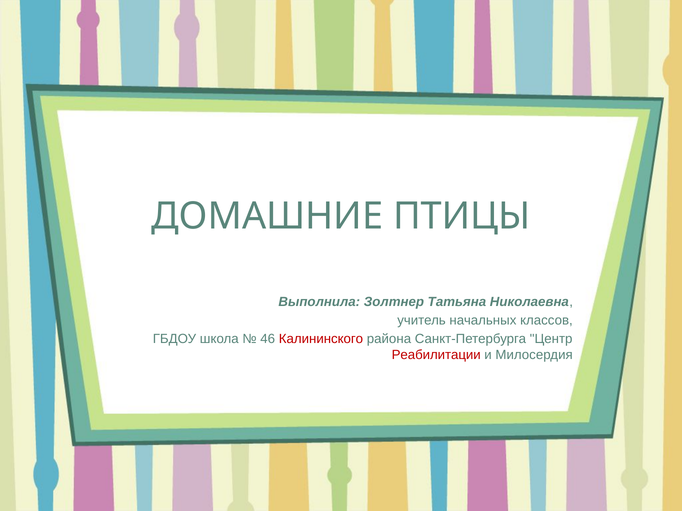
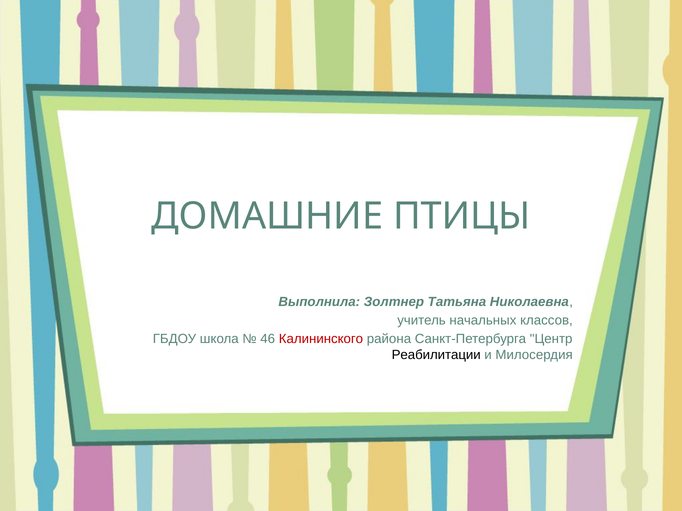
Реабилитации colour: red -> black
